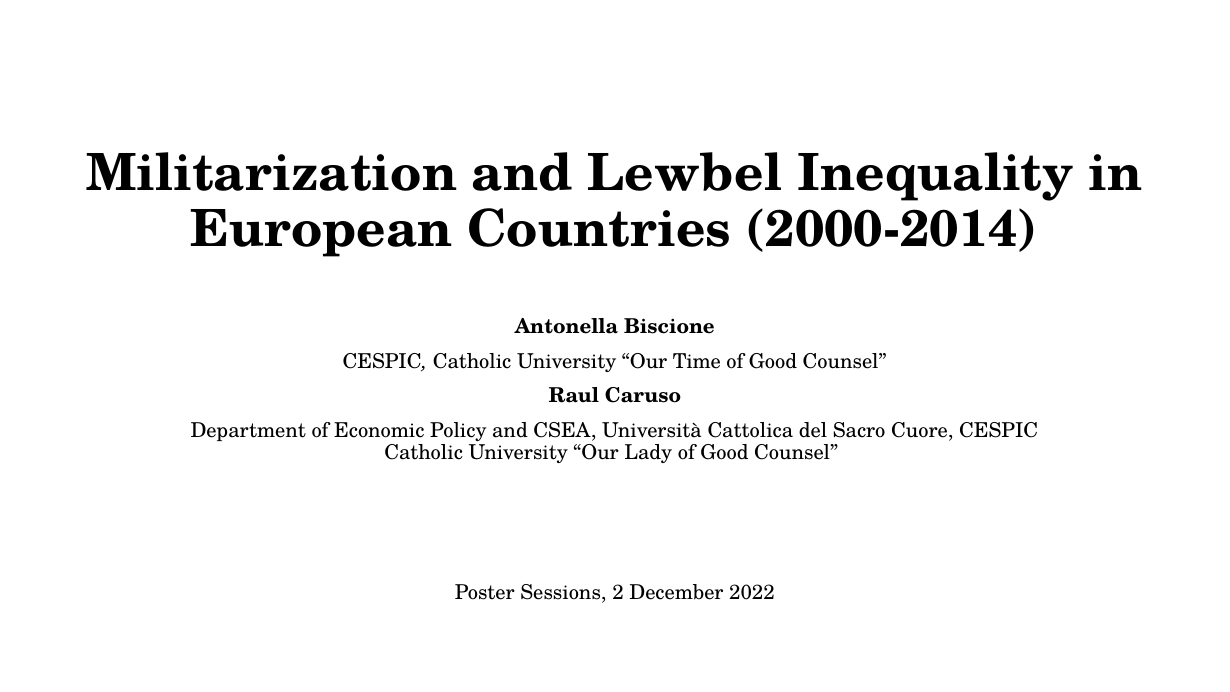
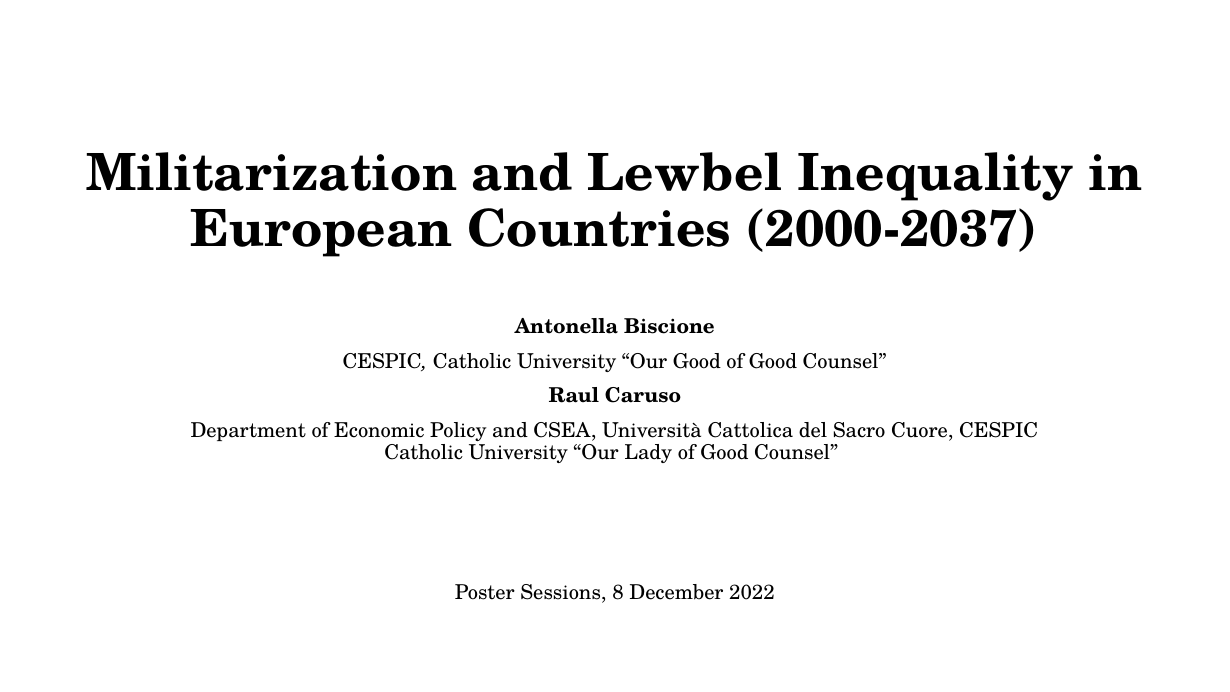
2000-2014: 2000-2014 -> 2000-2037
Our Time: Time -> Good
2: 2 -> 8
